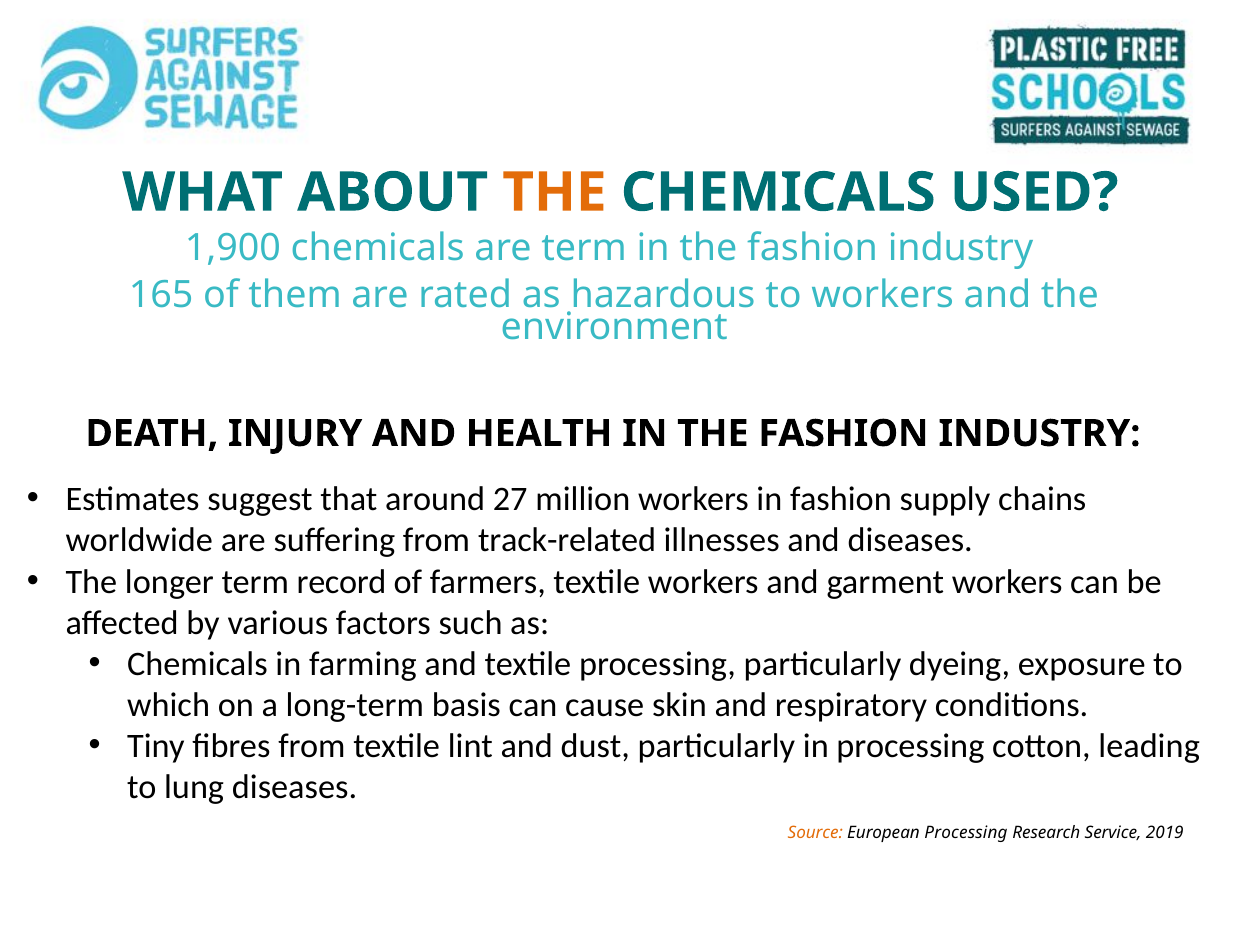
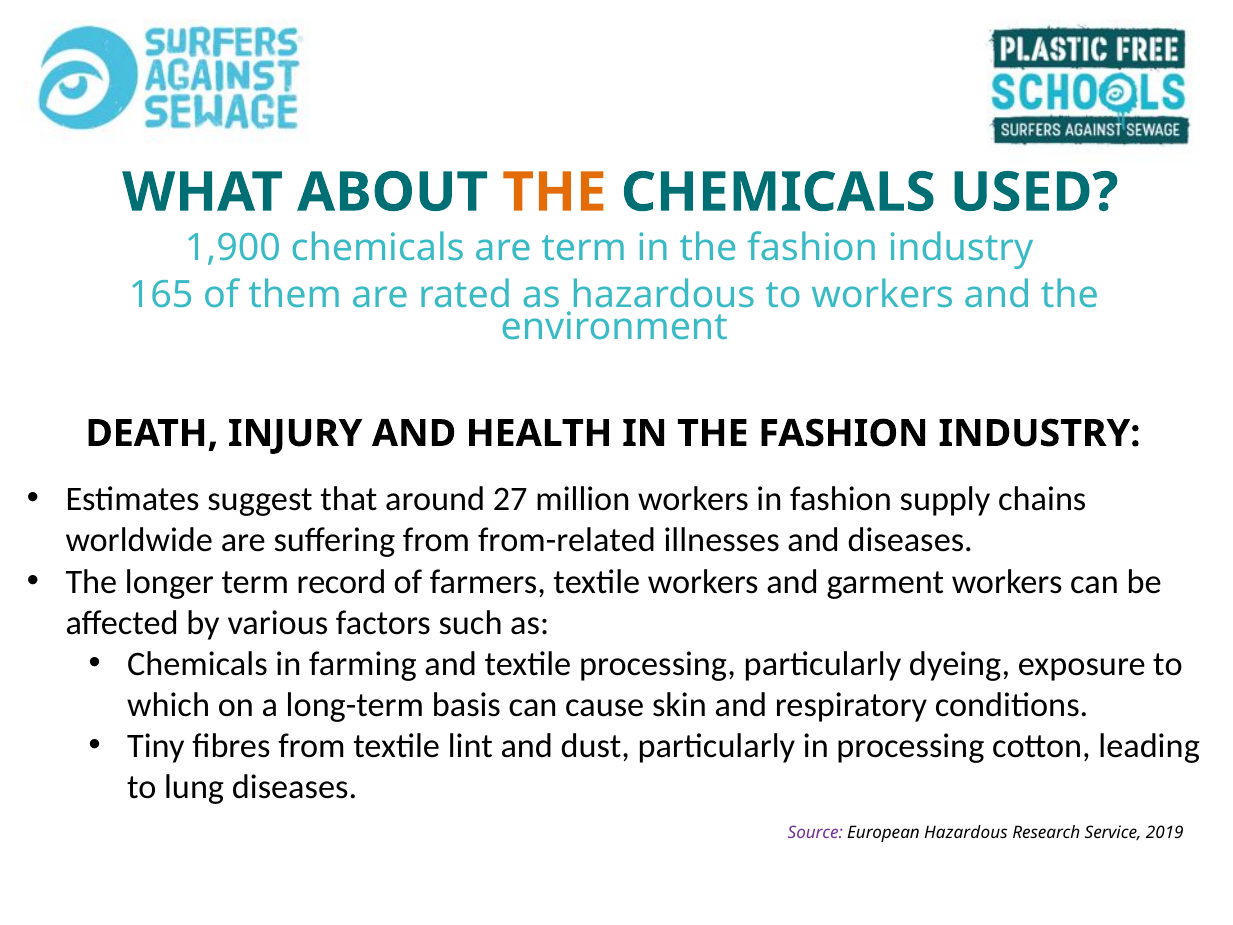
track-related: track-related -> from-related
Source colour: orange -> purple
European Processing: Processing -> Hazardous
